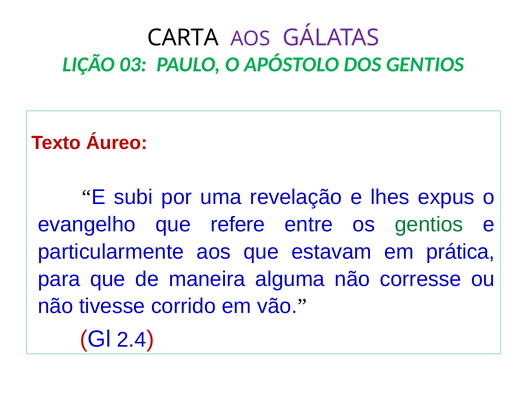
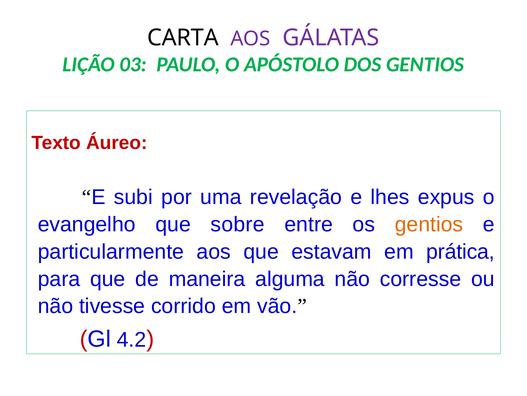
refere: refere -> sobre
gentios at (429, 224) colour: green -> orange
2.4: 2.4 -> 4.2
